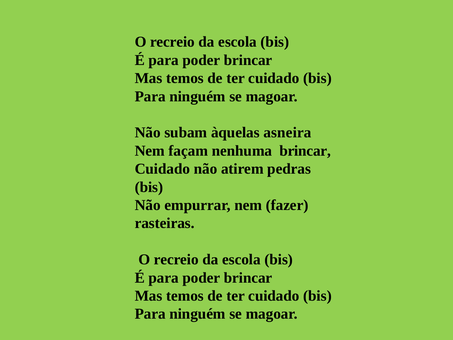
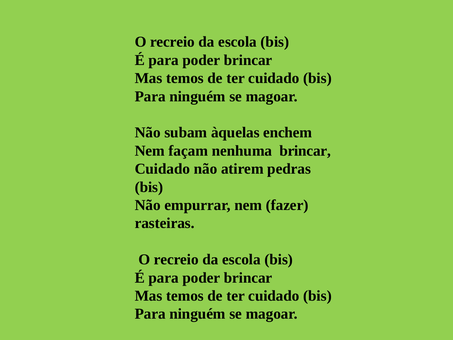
asneira: asneira -> enchem
